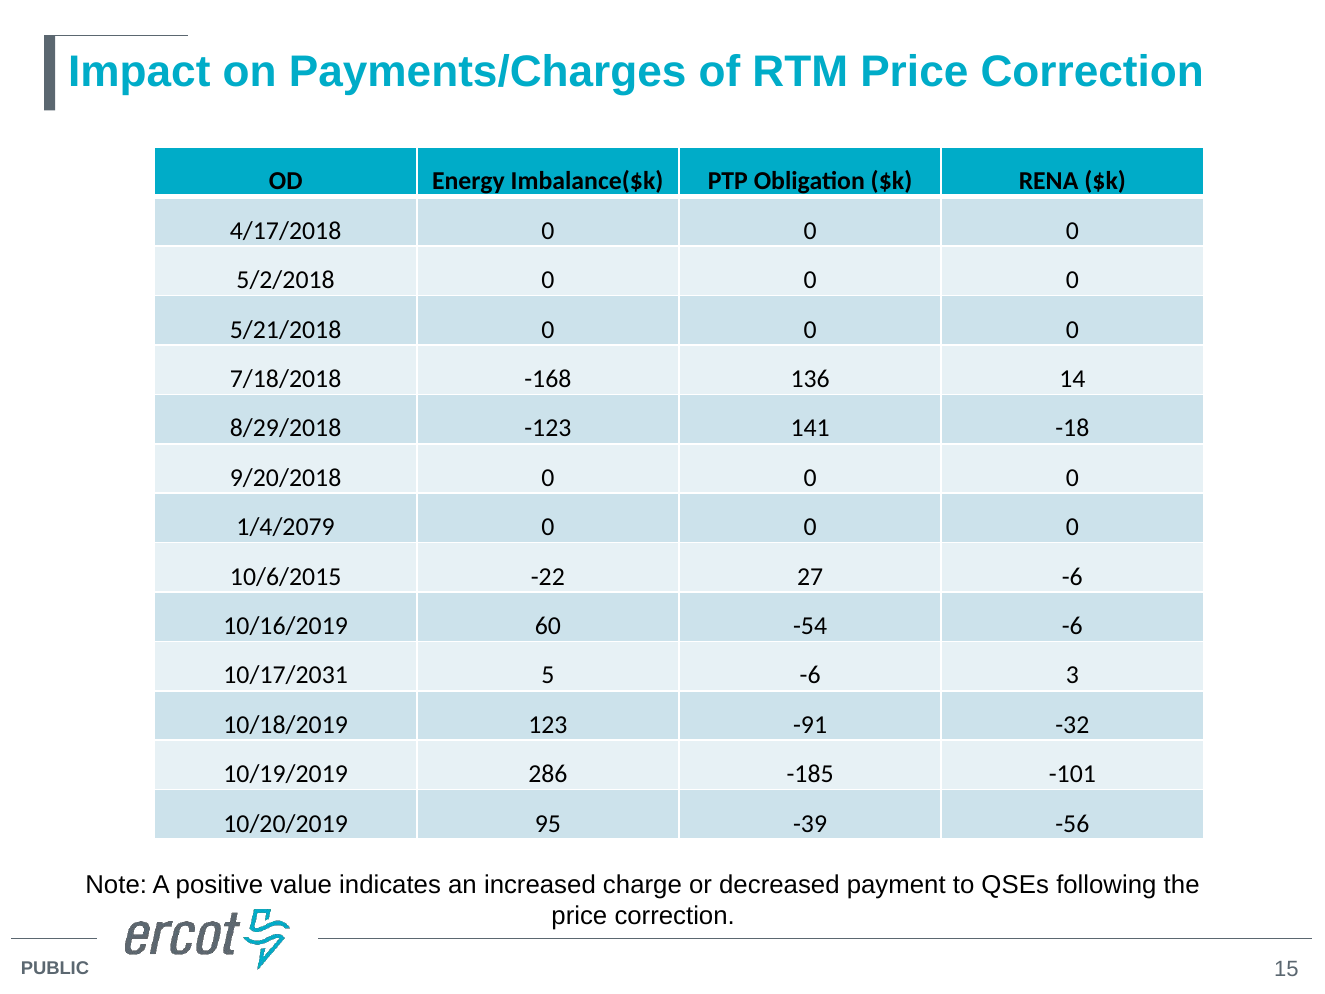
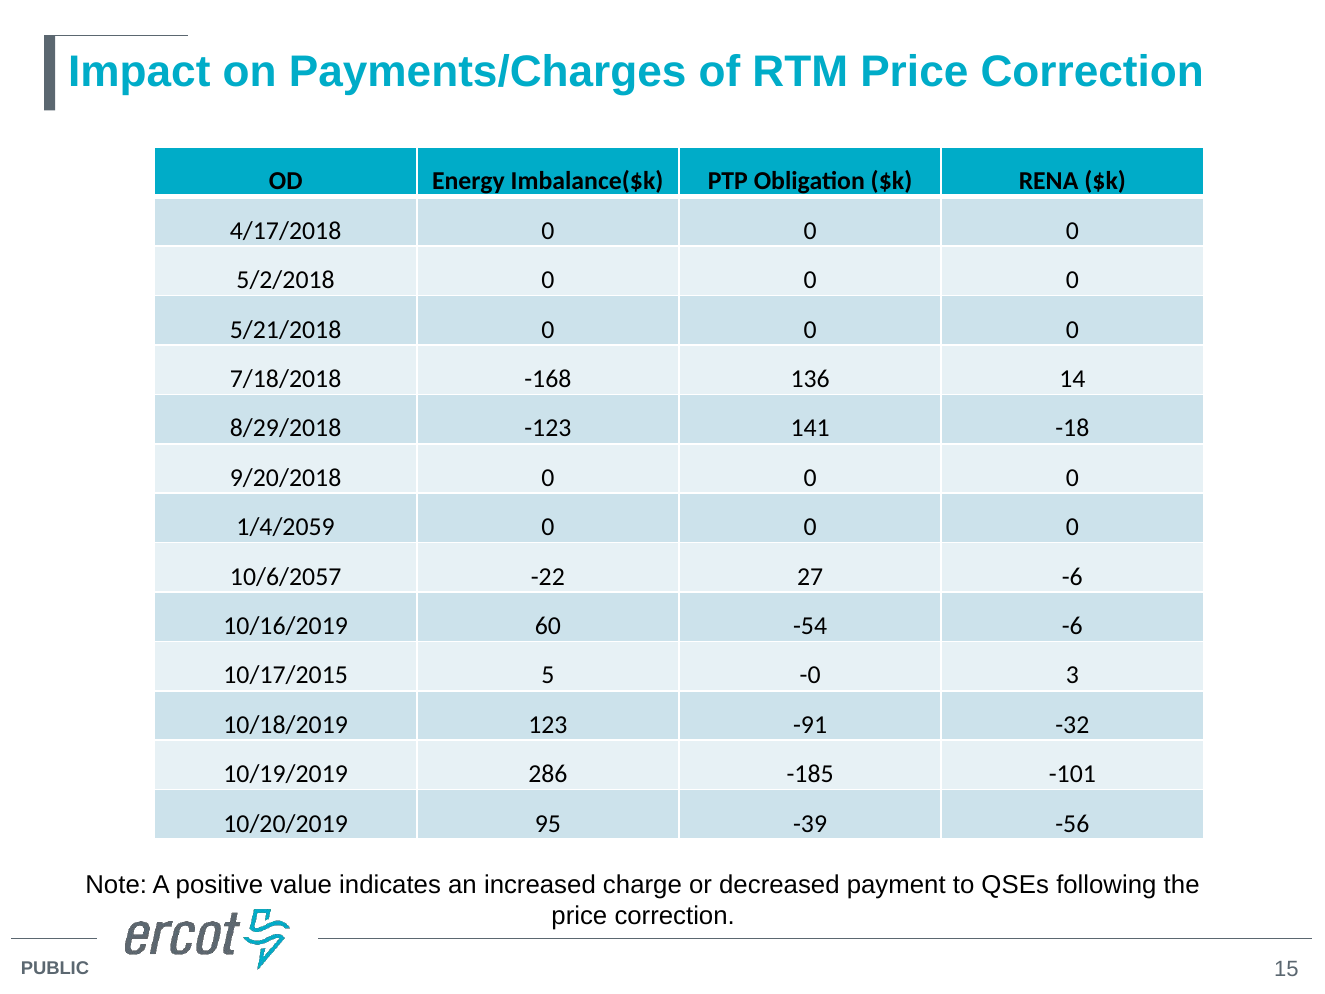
1/4/2079: 1/4/2079 -> 1/4/2059
10/6/2015: 10/6/2015 -> 10/6/2057
10/17/2031: 10/17/2031 -> 10/17/2015
5 -6: -6 -> -0
